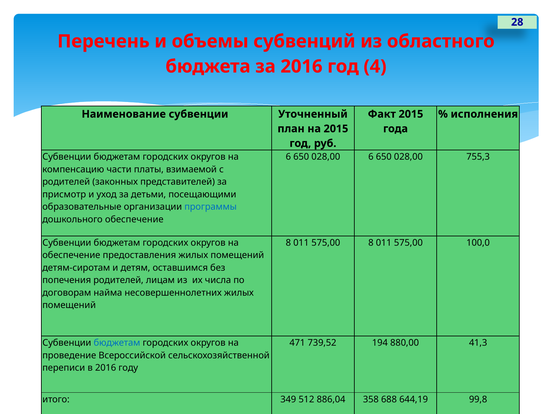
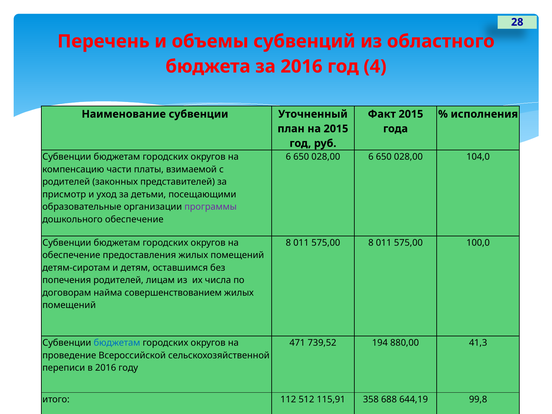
755,3: 755,3 -> 104,0
программы colour: blue -> purple
несовершеннолетних: несовершеннолетних -> совершенствованием
349: 349 -> 112
886,04: 886,04 -> 115,91
